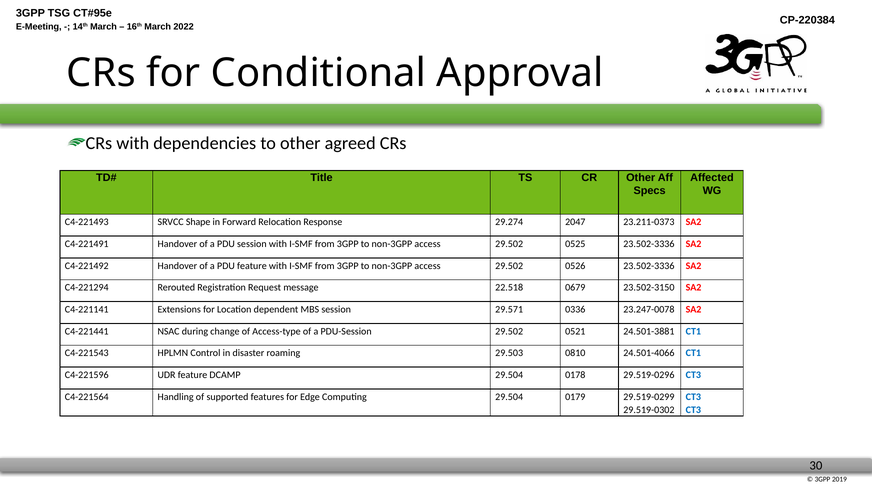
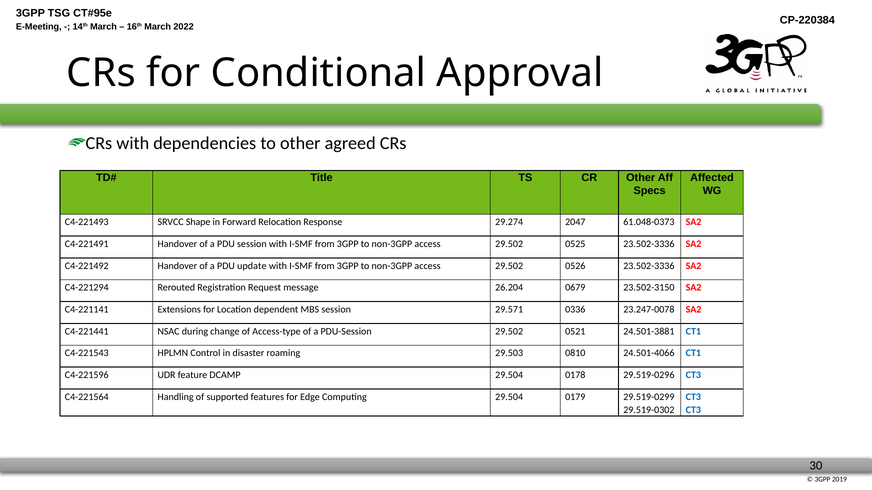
23.211-0373: 23.211-0373 -> 61.048-0373
PDU feature: feature -> update
22.518: 22.518 -> 26.204
